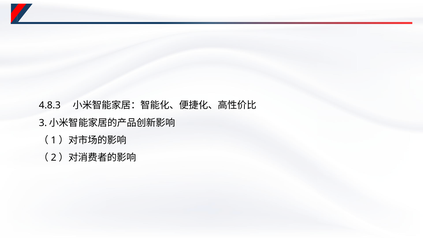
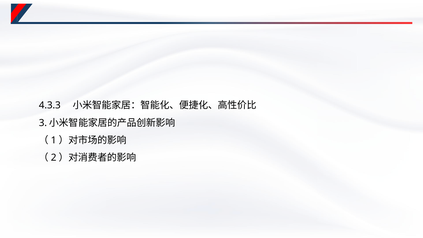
4.8.3: 4.8.3 -> 4.3.3
